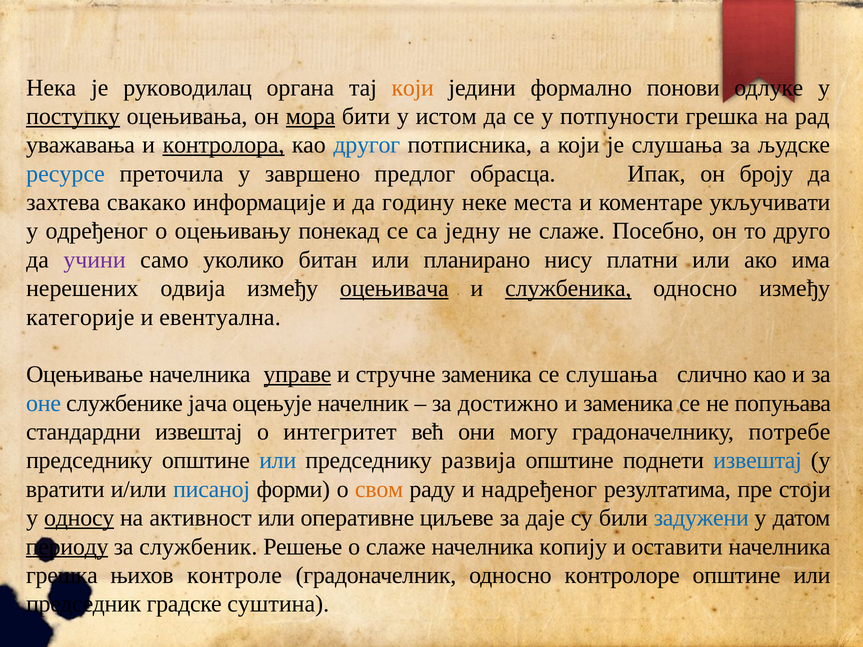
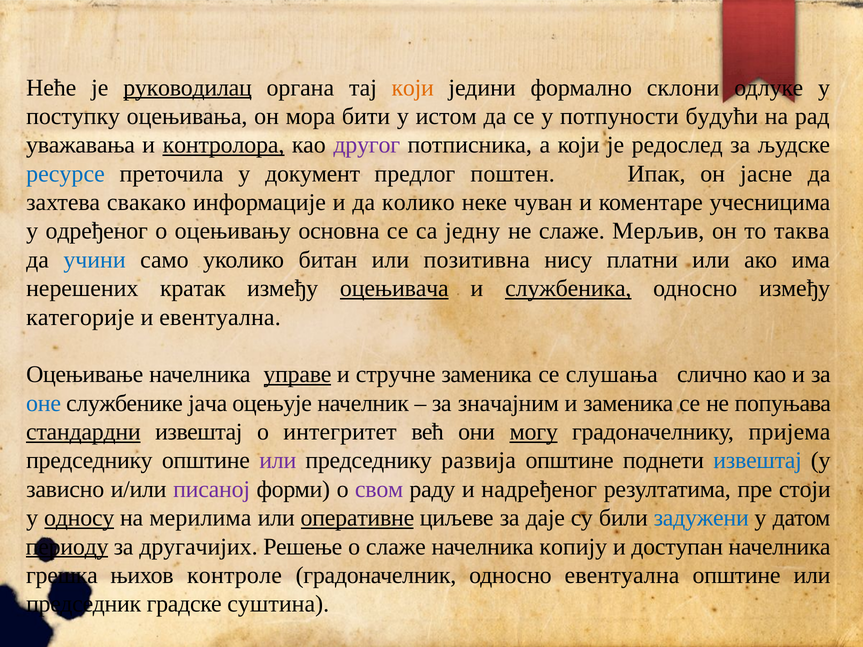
Нека: Нека -> Неће
руководилац underline: none -> present
понови: понови -> склони
поступку underline: present -> none
мора underline: present -> none
потпуности грешка: грешка -> будући
другог colour: blue -> purple
је слушања: слушања -> редослед
завршено: завршено -> документ
обрасца: обрасца -> поштен
броју: броју -> јасне
годину: годину -> колико
места: места -> чуван
укључивати: укључивати -> учесницима
понекад: понекад -> основна
Посебно: Посебно -> Мерљив
друго: друго -> таква
учини colour: purple -> blue
планирано: планирано -> позитивна
одвија: одвија -> кратак
достижно: достижно -> значајним
стандардни underline: none -> present
могу underline: none -> present
потребе: потребе -> пријема
или at (278, 461) colour: blue -> purple
вратити: вратити -> зависно
писаној colour: blue -> purple
свом colour: orange -> purple
активност: активност -> мерилима
оперативне underline: none -> present
службеник: службеник -> другачијих
оставити: оставити -> доступан
односно контролоре: контролоре -> евентуална
